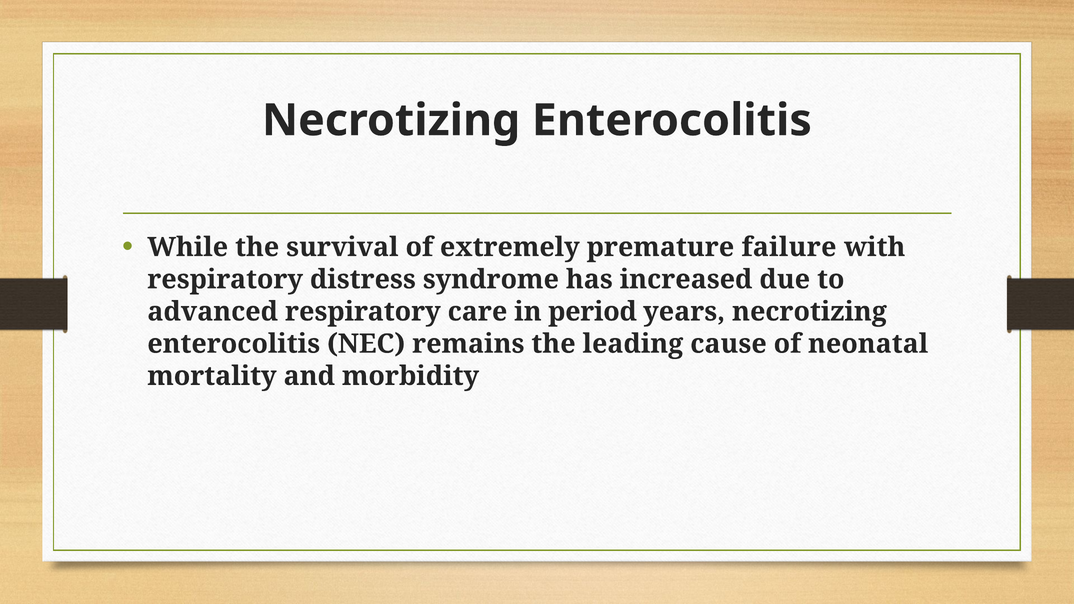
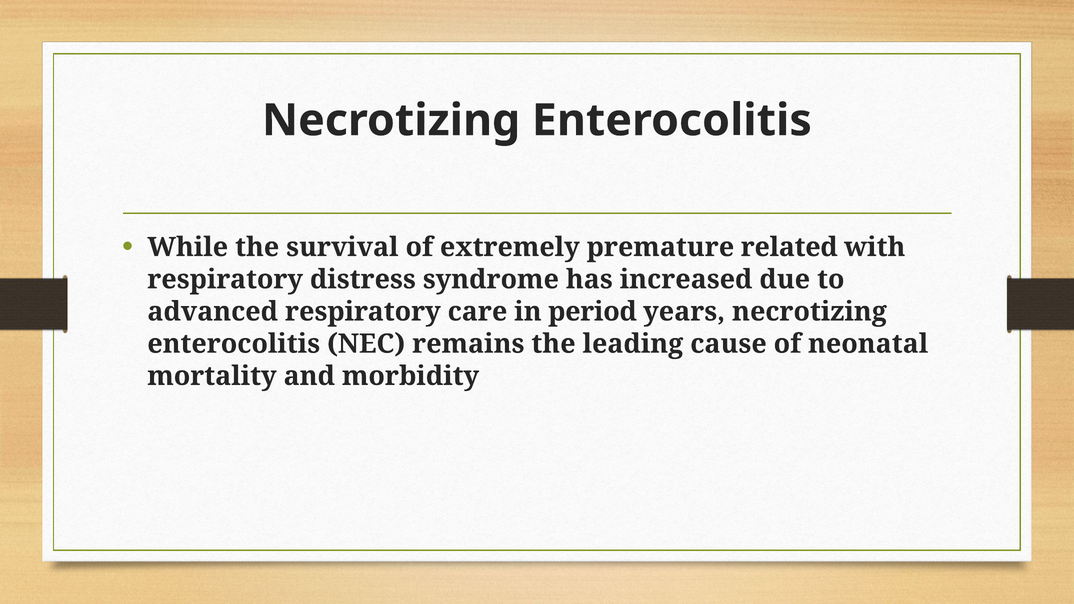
failure: failure -> related
